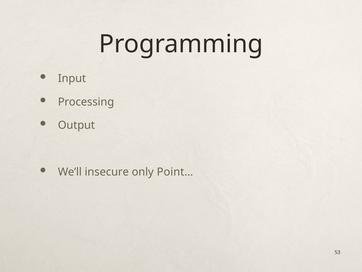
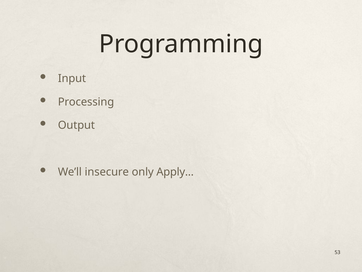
Point…: Point… -> Apply…
